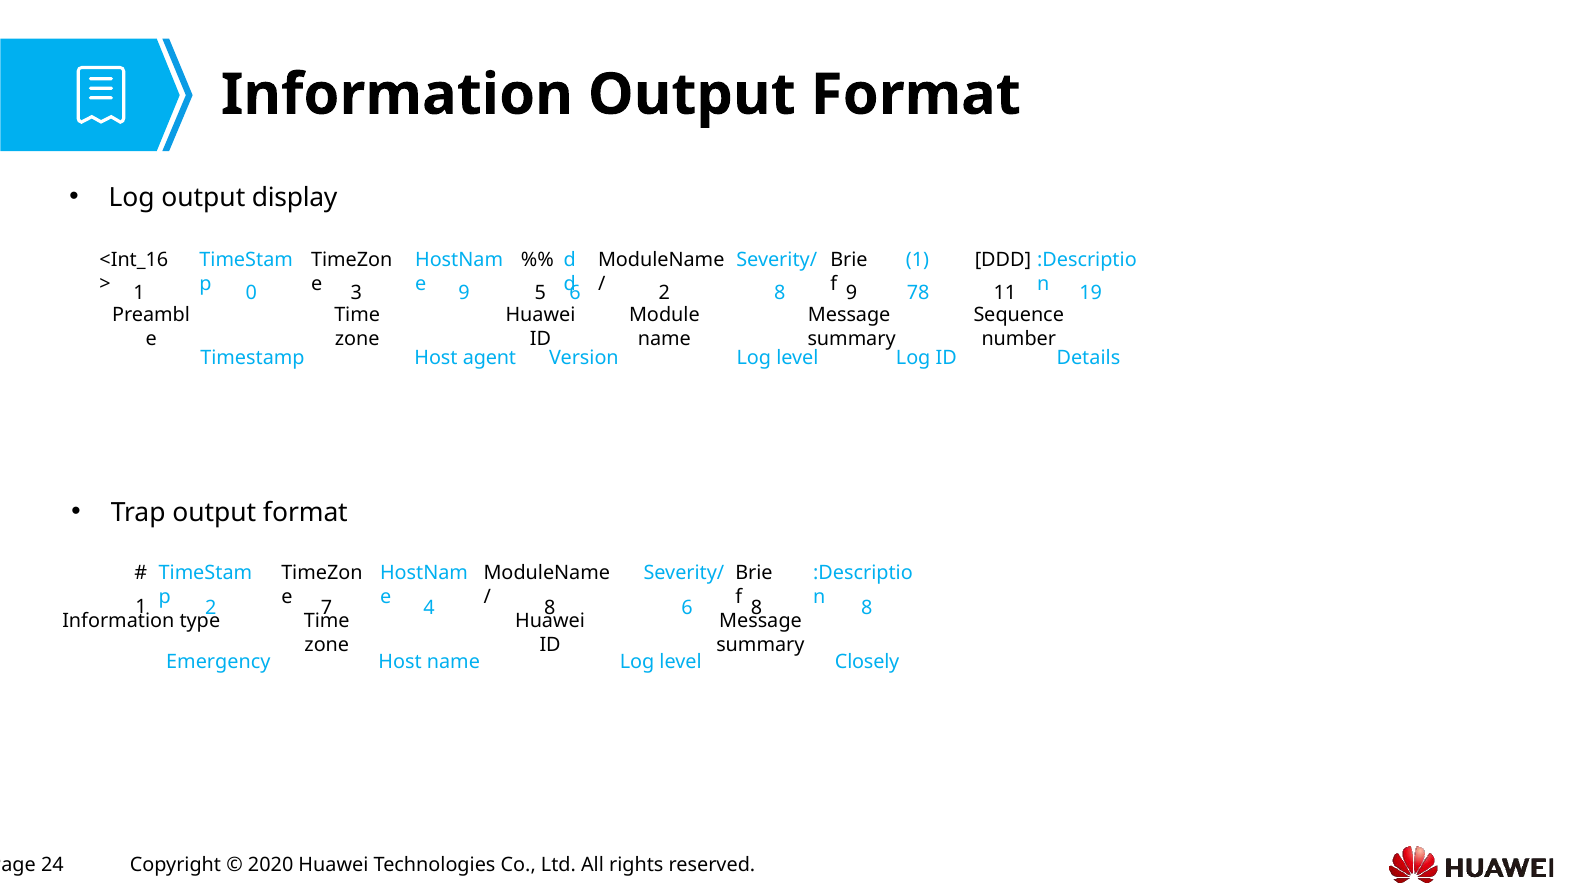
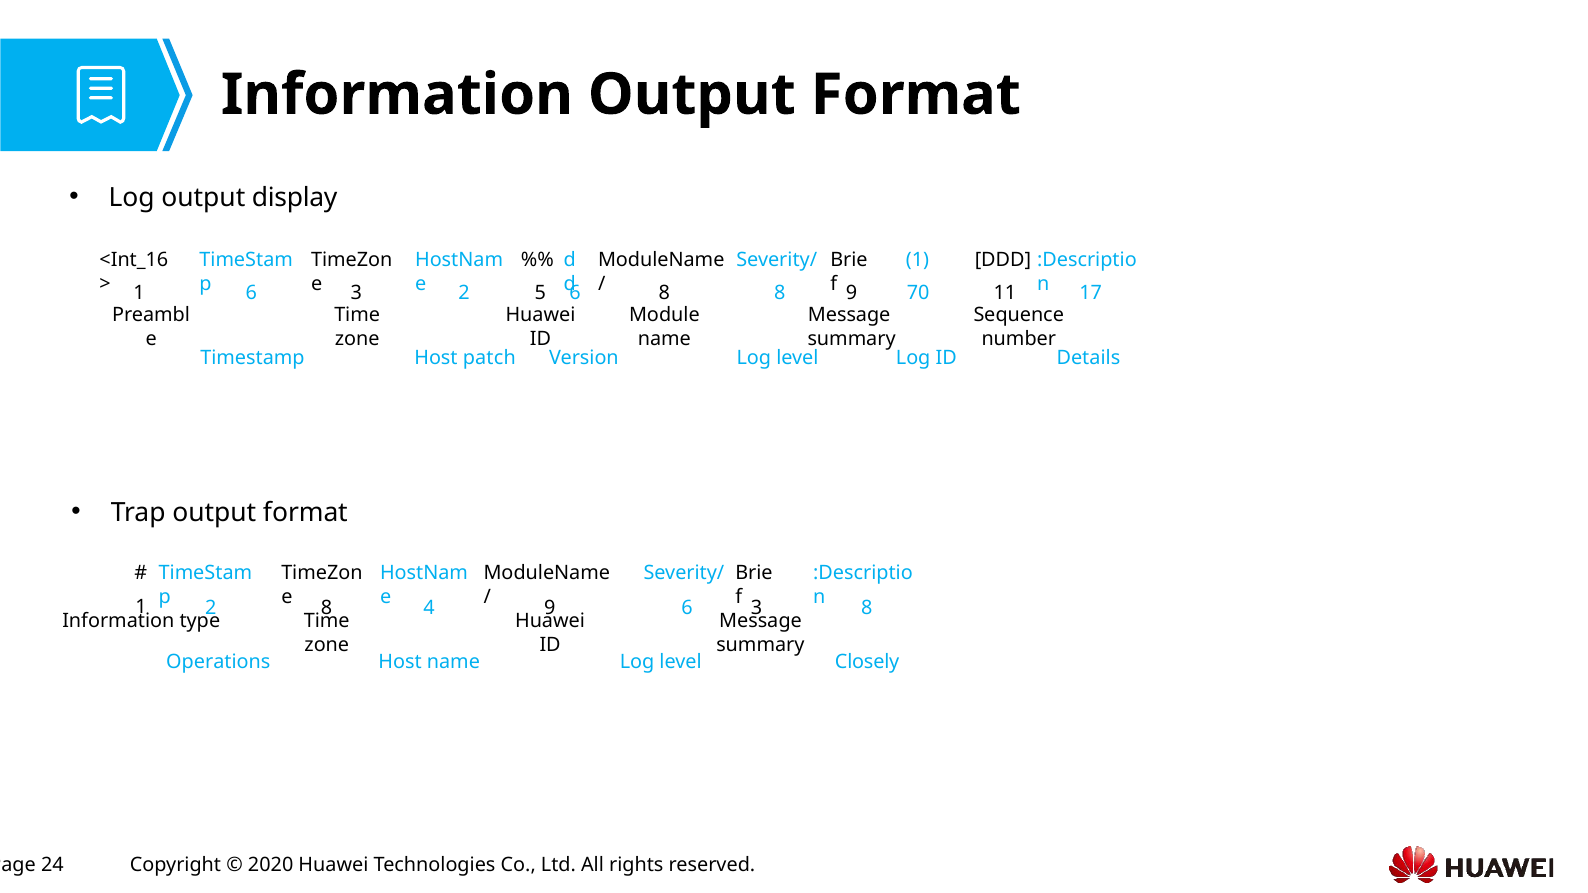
1 0: 0 -> 6
3 9: 9 -> 2
6 2: 2 -> 8
78: 78 -> 70
19: 19 -> 17
agent: agent -> patch
2 7: 7 -> 8
4 8: 8 -> 9
8 at (757, 608): 8 -> 3
Emergency: Emergency -> Operations
